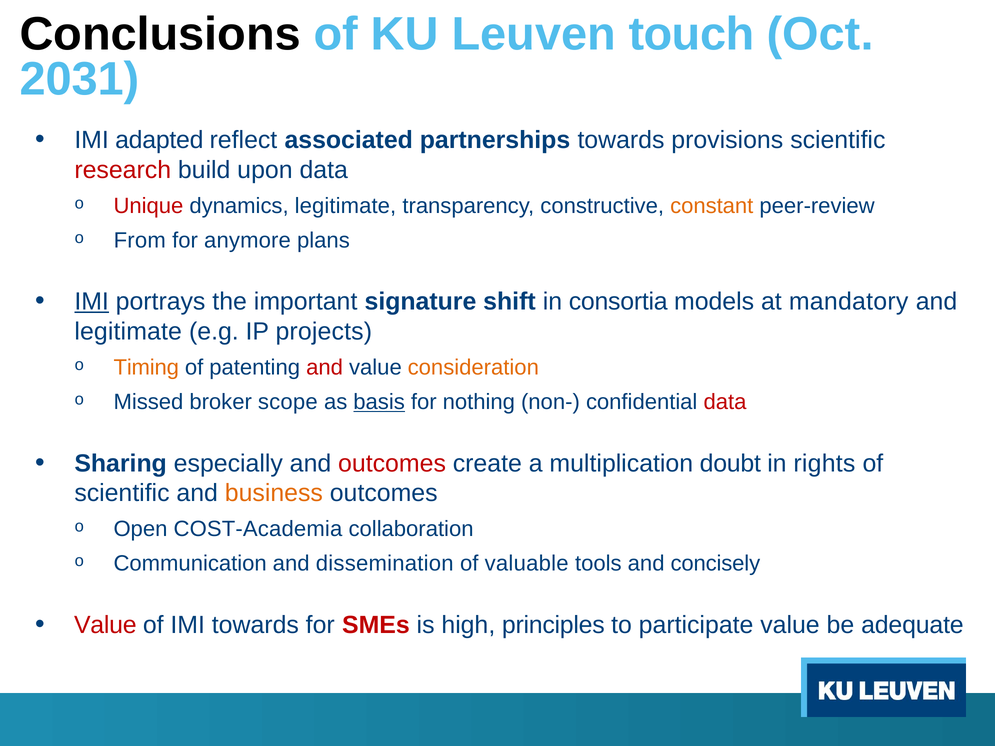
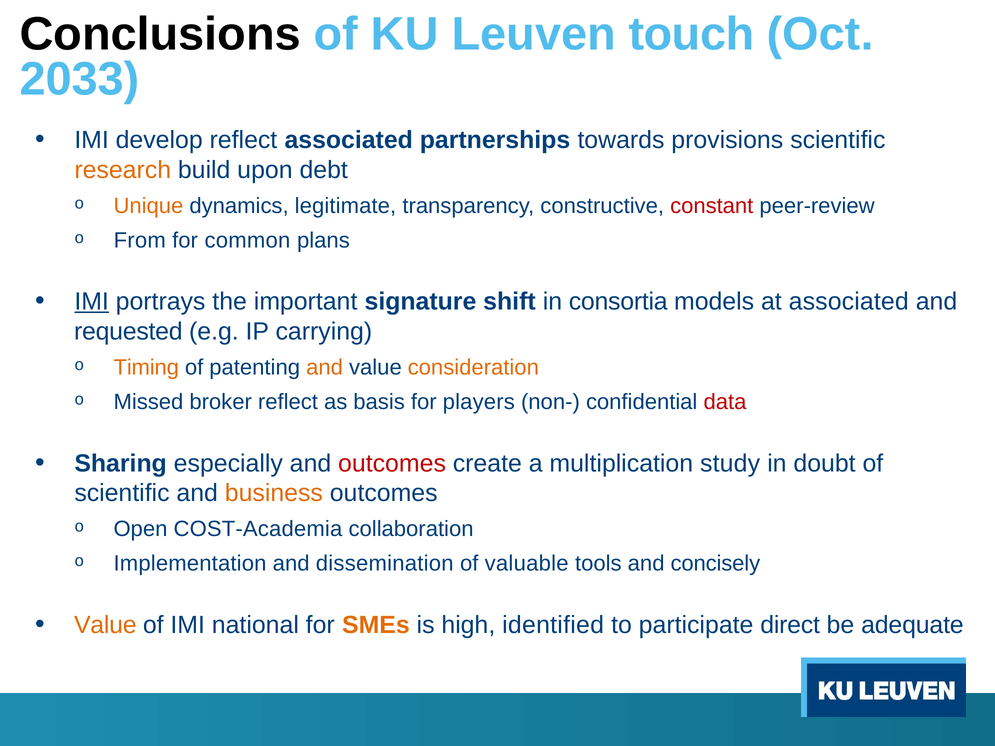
2031: 2031 -> 2033
adapted: adapted -> develop
research colour: red -> orange
upon data: data -> debt
Unique colour: red -> orange
constant colour: orange -> red
anymore: anymore -> common
at mandatory: mandatory -> associated
legitimate at (128, 332): legitimate -> requested
projects: projects -> carrying
and at (325, 368) colour: red -> orange
broker scope: scope -> reflect
basis underline: present -> none
nothing: nothing -> players
doubt: doubt -> study
rights: rights -> doubt
Communication: Communication -> Implementation
Value at (105, 625) colour: red -> orange
IMI towards: towards -> national
SMEs colour: red -> orange
principles: principles -> identified
participate value: value -> direct
